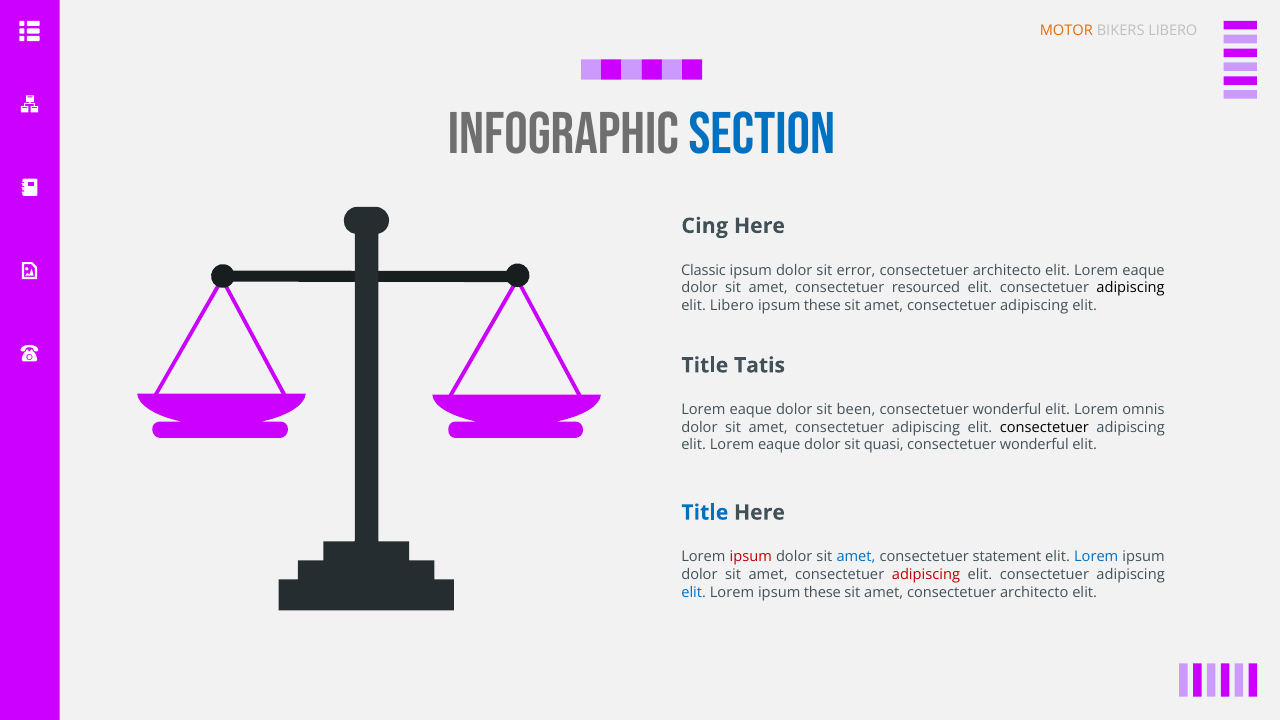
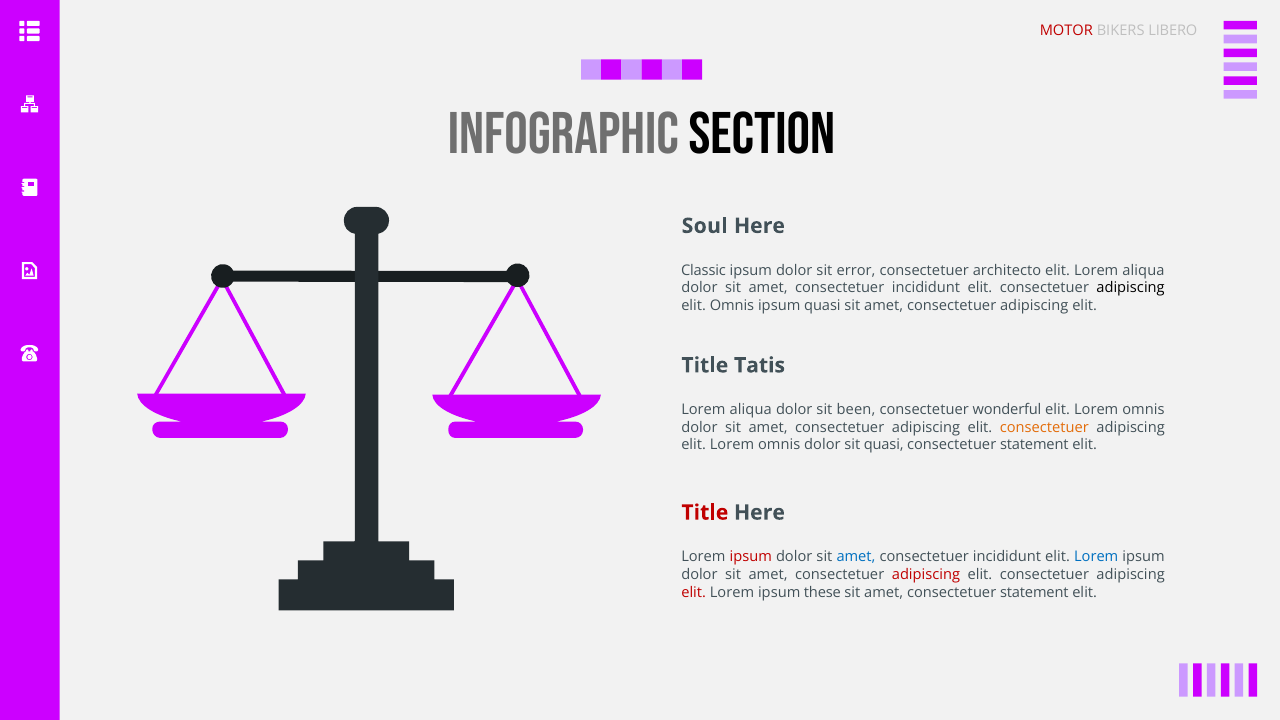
MOTOR colour: orange -> red
Section colour: blue -> black
Cing: Cing -> Soul
eaque at (1144, 270): eaque -> aliqua
resourced at (926, 288): resourced -> incididunt
elit Libero: Libero -> Omnis
these at (822, 306): these -> quasi
eaque at (751, 410): eaque -> aliqua
consectetuer at (1044, 427) colour: black -> orange
eaque at (779, 445): eaque -> omnis
wonderful at (1034, 445): wonderful -> statement
Title at (705, 513) colour: blue -> red
statement at (1007, 557): statement -> incididunt
elit at (694, 592) colour: blue -> red
amet consectetuer architecto: architecto -> statement
